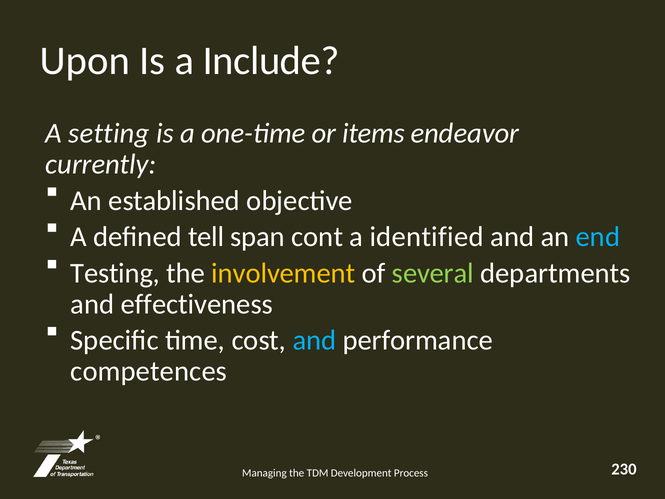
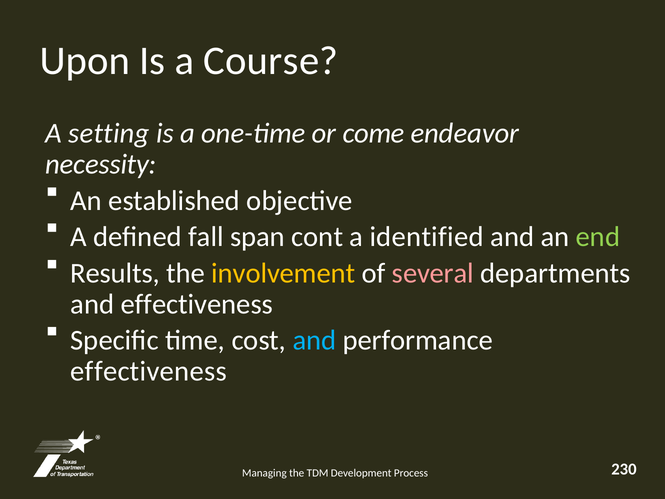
Include: Include -> Course
items: items -> come
currently: currently -> necessity
tell: tell -> fall
end colour: light blue -> light green
Testing: Testing -> Results
several colour: light green -> pink
competences at (149, 371): competences -> effectiveness
